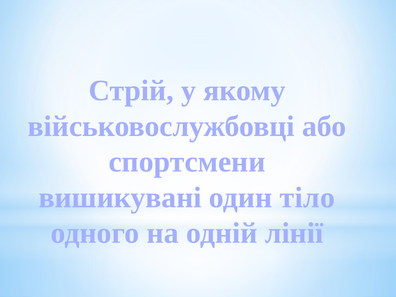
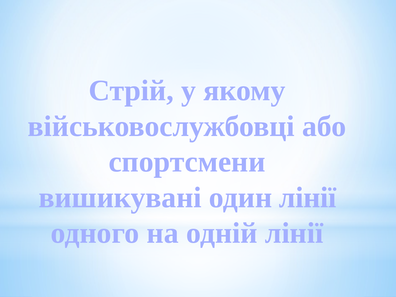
один тіло: тіло -> лінії
